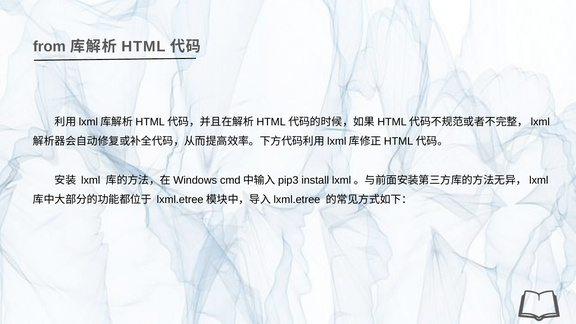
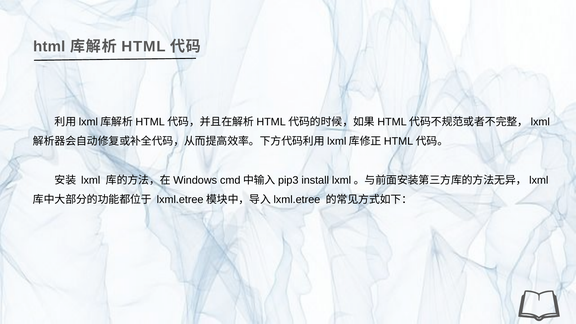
from at (49, 46): from -> html
